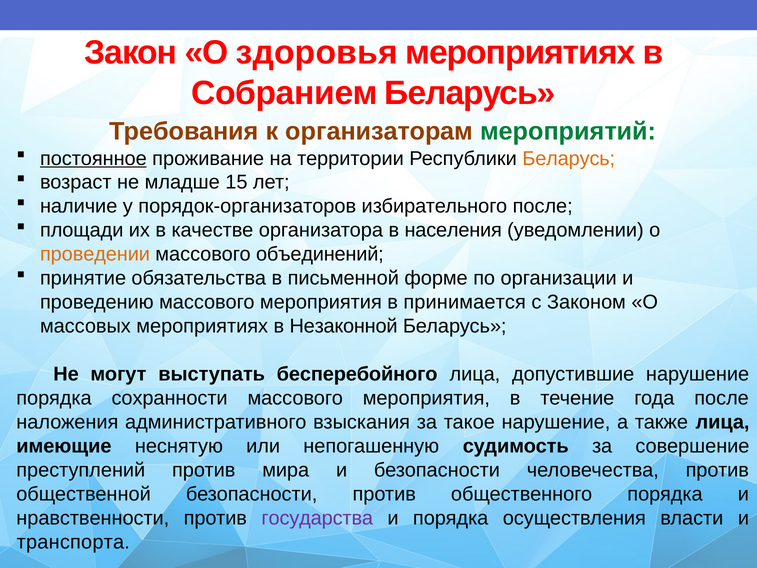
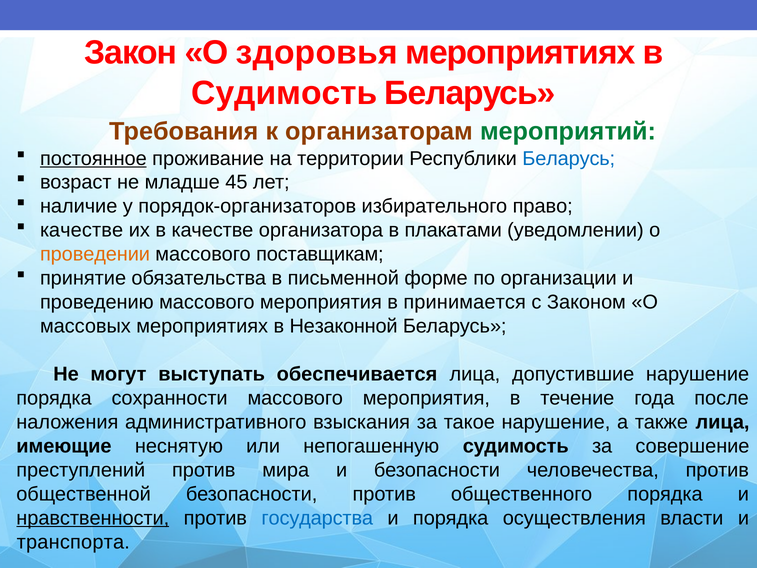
Собранием at (284, 93): Собранием -> Судимость
Беларусь at (569, 158) colour: orange -> blue
15: 15 -> 45
избирательного после: после -> право
площади at (82, 230): площади -> качестве
населения: населения -> плакатами
объединений: объединений -> поставщикам
бесперебойного: бесперебойного -> обеспечивается
нравственности underline: none -> present
государства colour: purple -> blue
